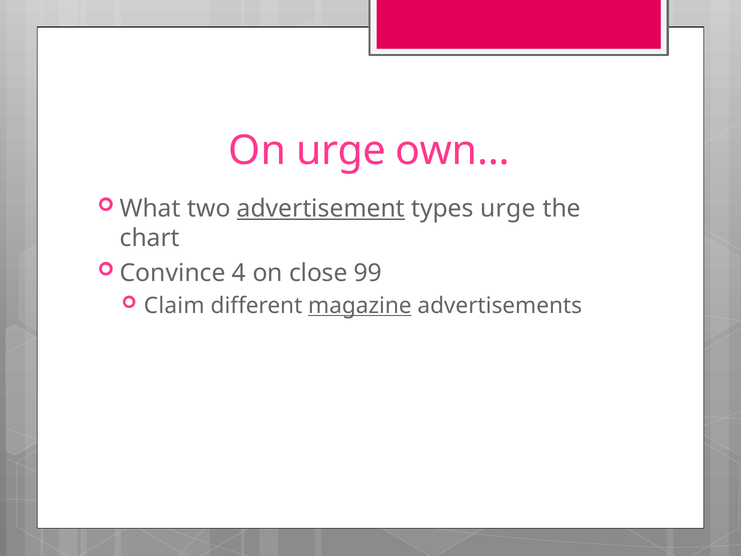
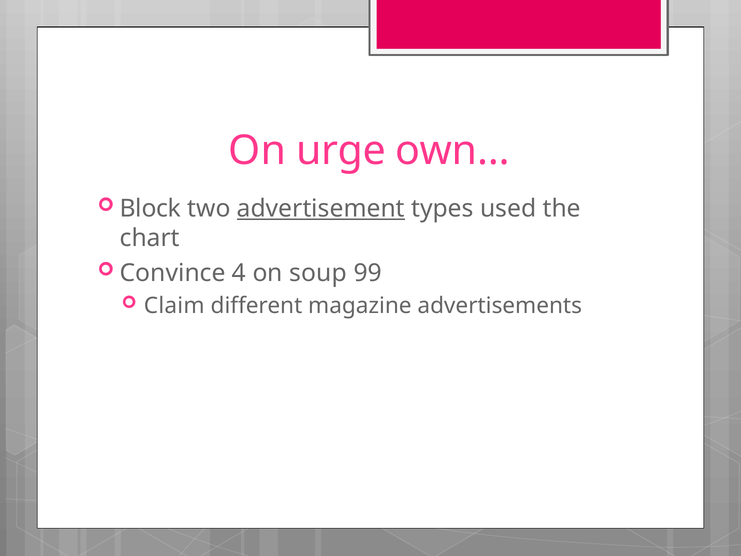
What: What -> Block
types urge: urge -> used
close: close -> soup
magazine underline: present -> none
